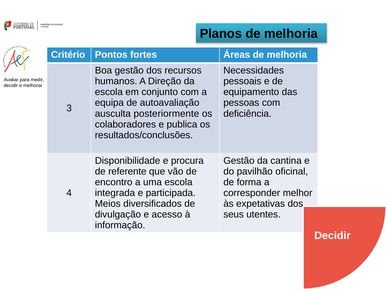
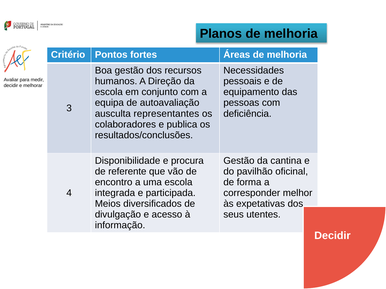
posteriormente: posteriormente -> representantes
